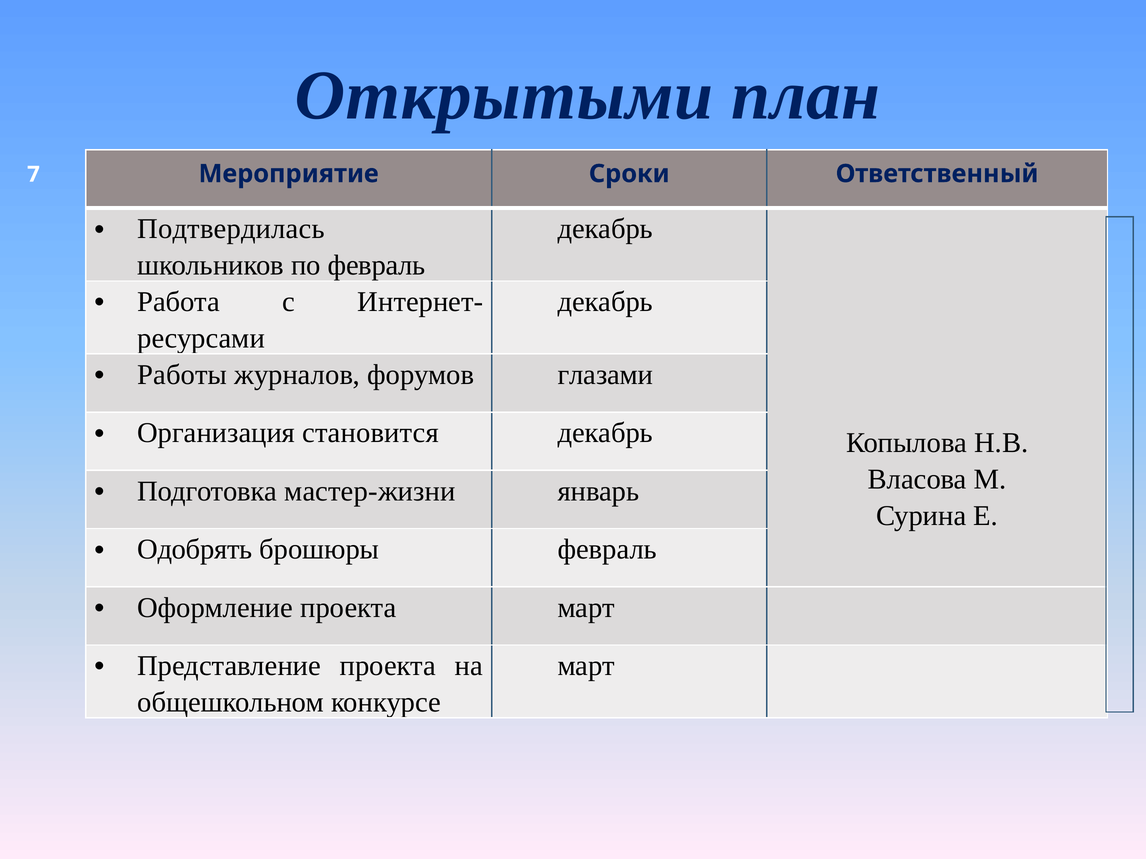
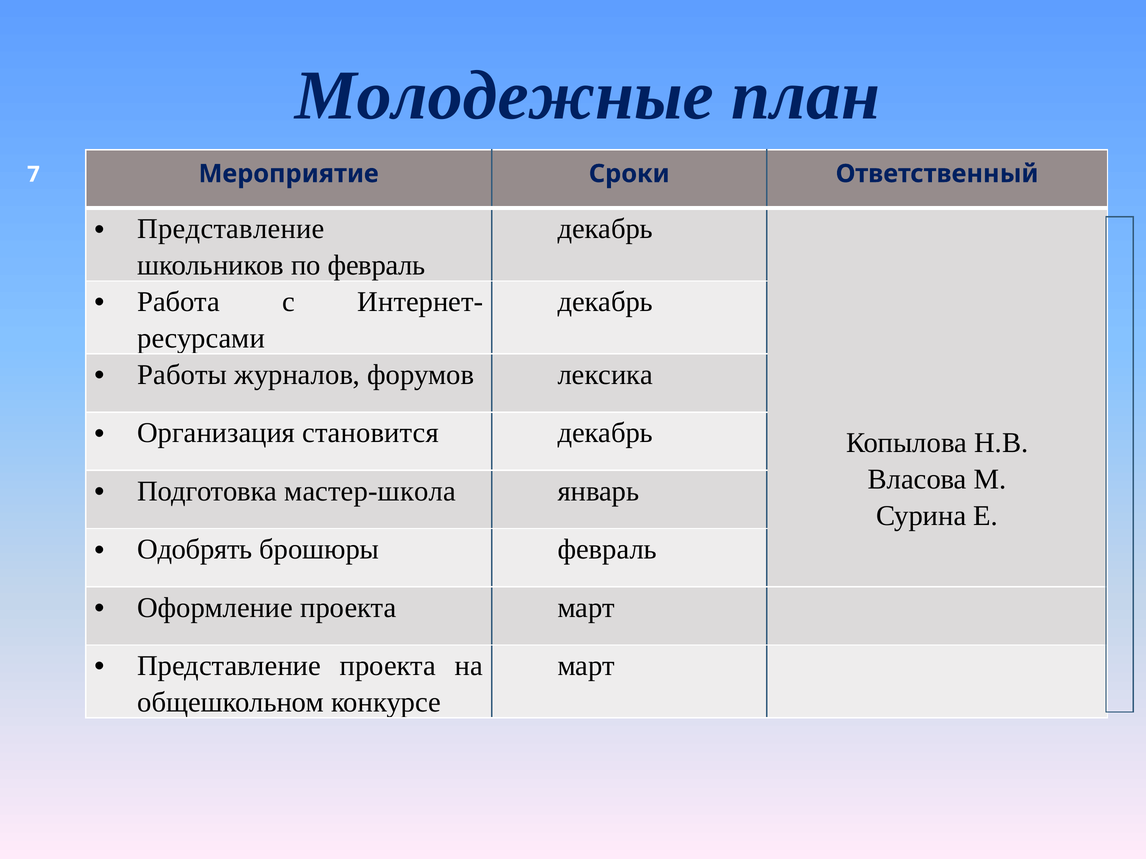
Открытыми: Открытыми -> Молодежные
Подтвердилась at (231, 229): Подтвердилась -> Представление
глазами: глазами -> лексика
мастер-жизни: мастер-жизни -> мастер-школа
